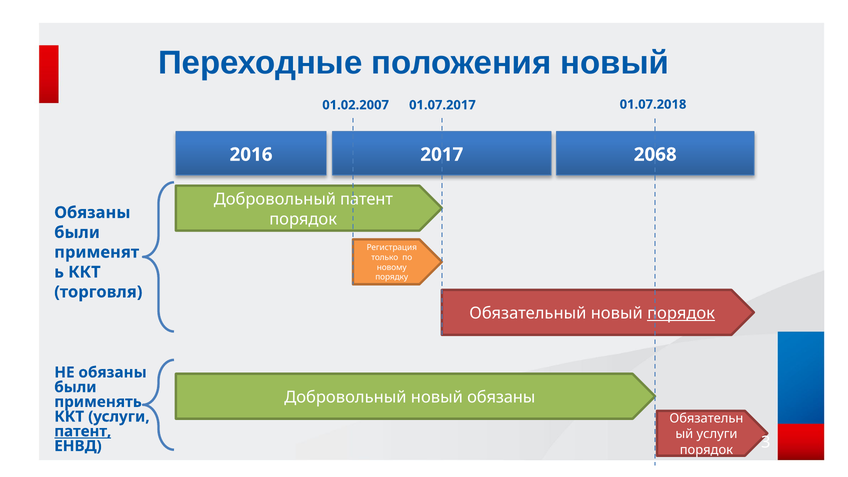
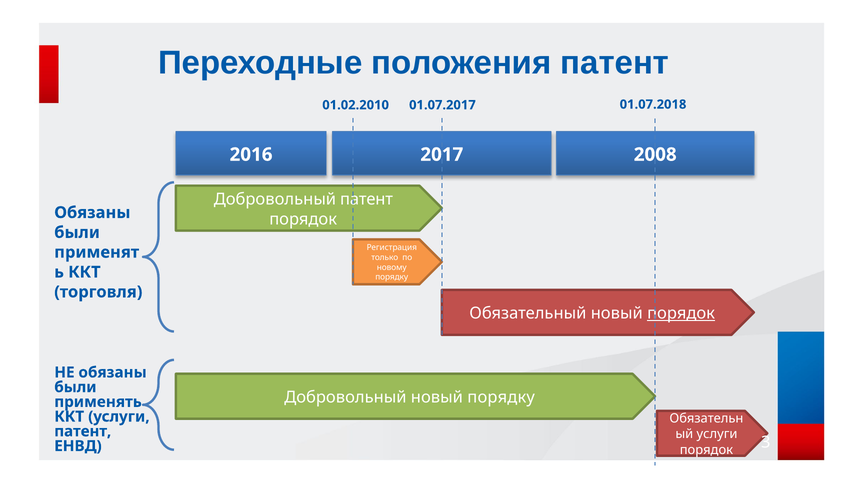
положения новый: новый -> патент
01.02.2007: 01.02.2007 -> 01.02.2010
2068: 2068 -> 2008
новый обязаны: обязаны -> порядку
патент at (83, 431) underline: present -> none
